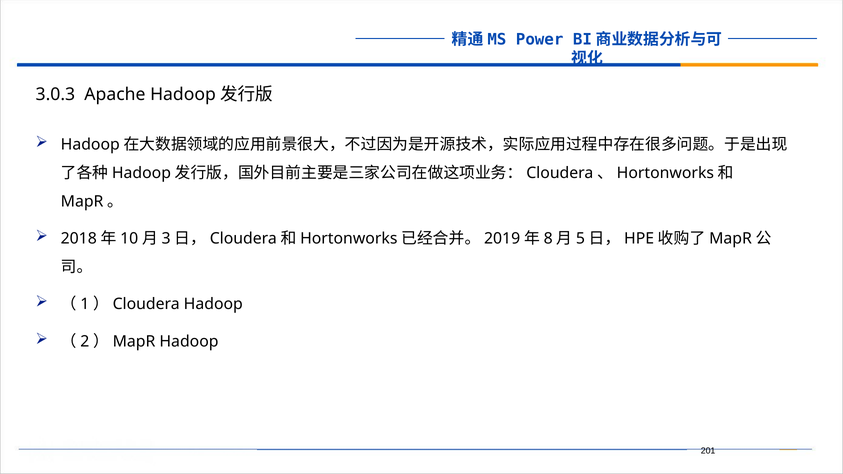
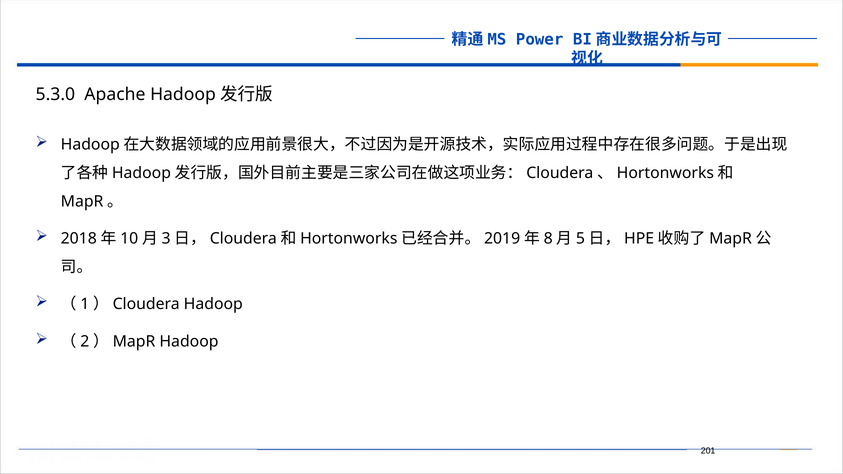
3.0.3: 3.0.3 -> 5.3.0
